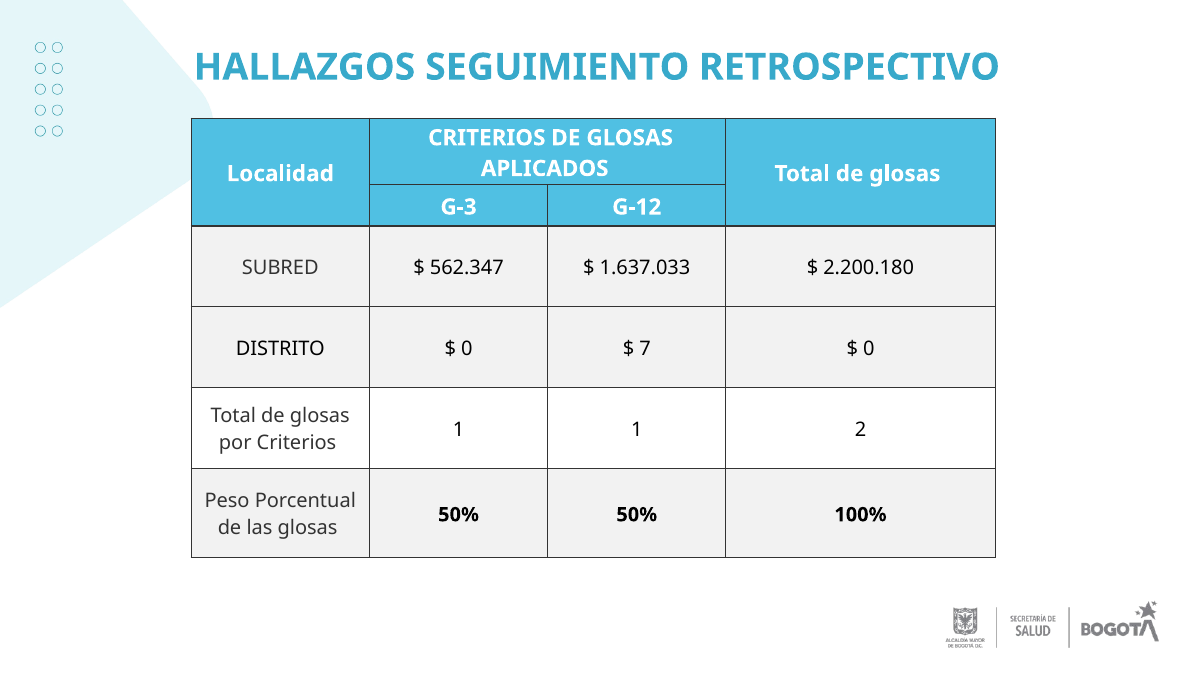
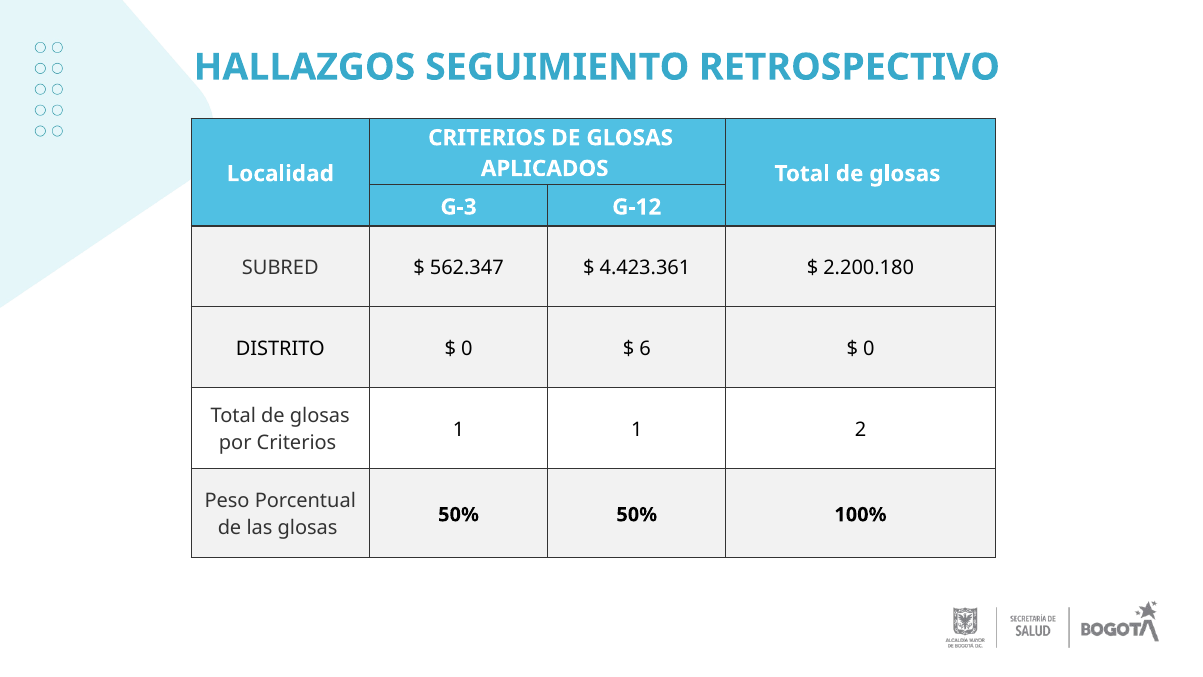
1.637.033: 1.637.033 -> 4.423.361
7: 7 -> 6
